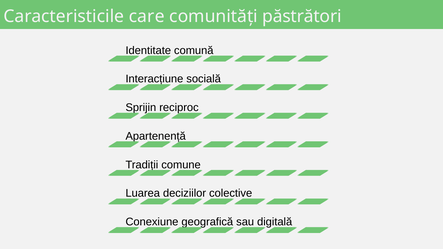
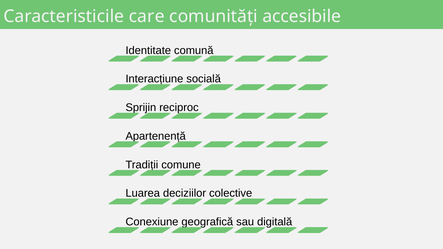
păstrători: păstrători -> accesibile
